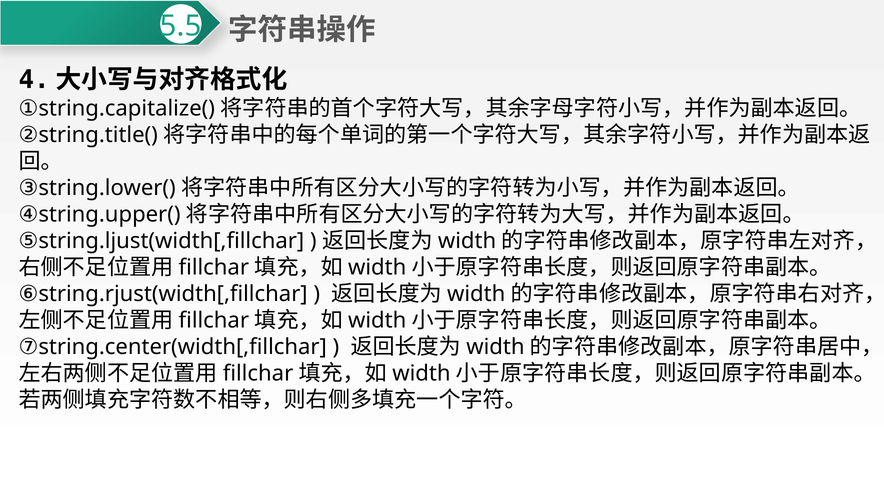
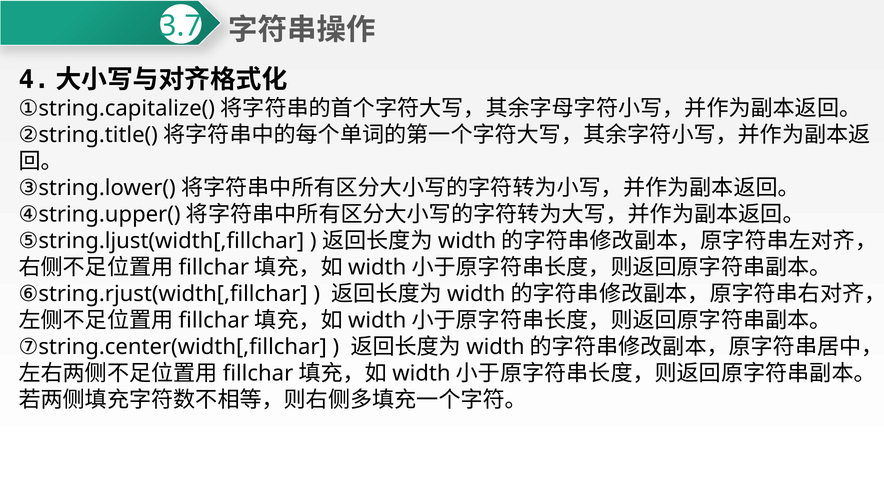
5.5: 5.5 -> 3.7
